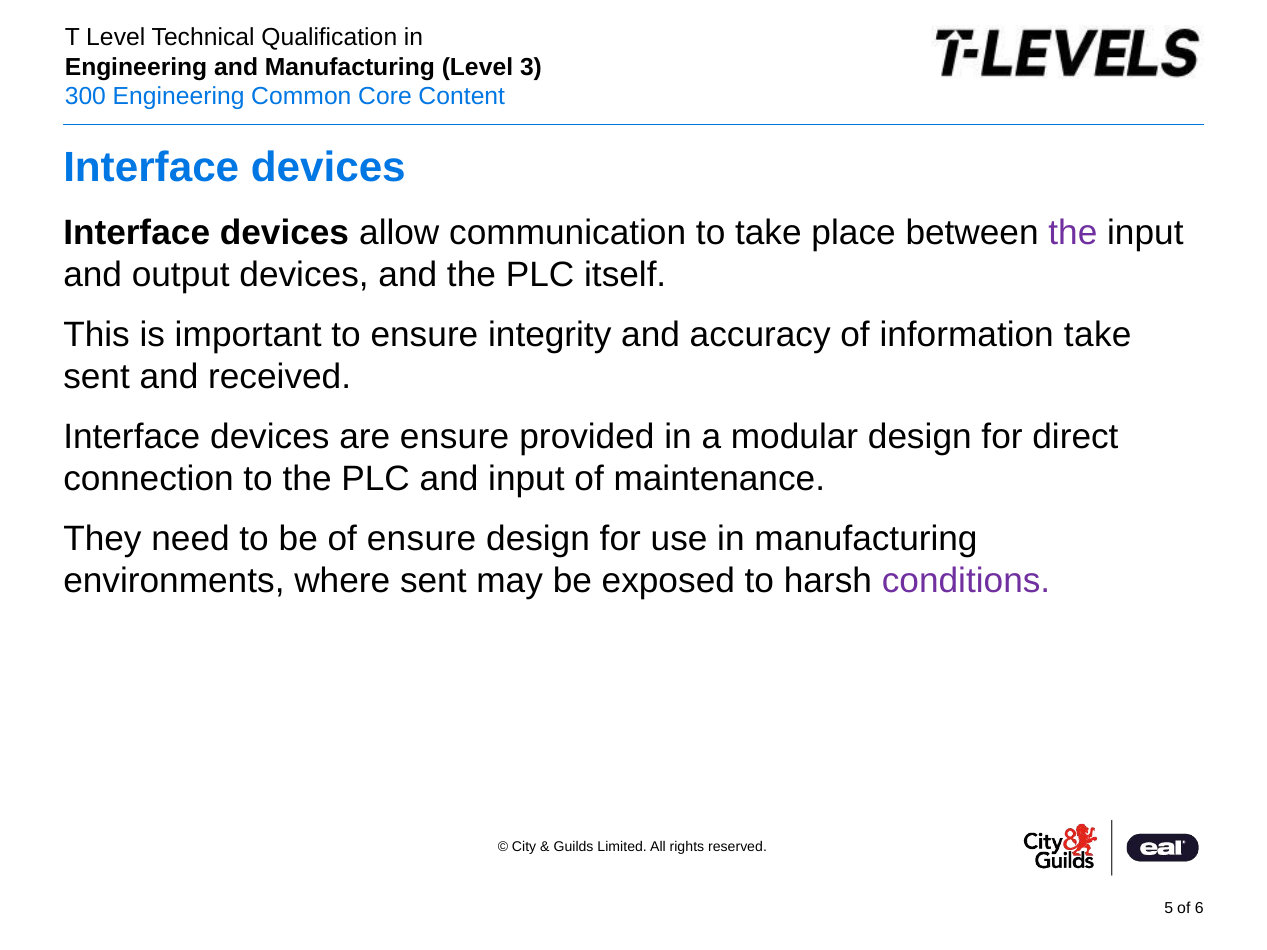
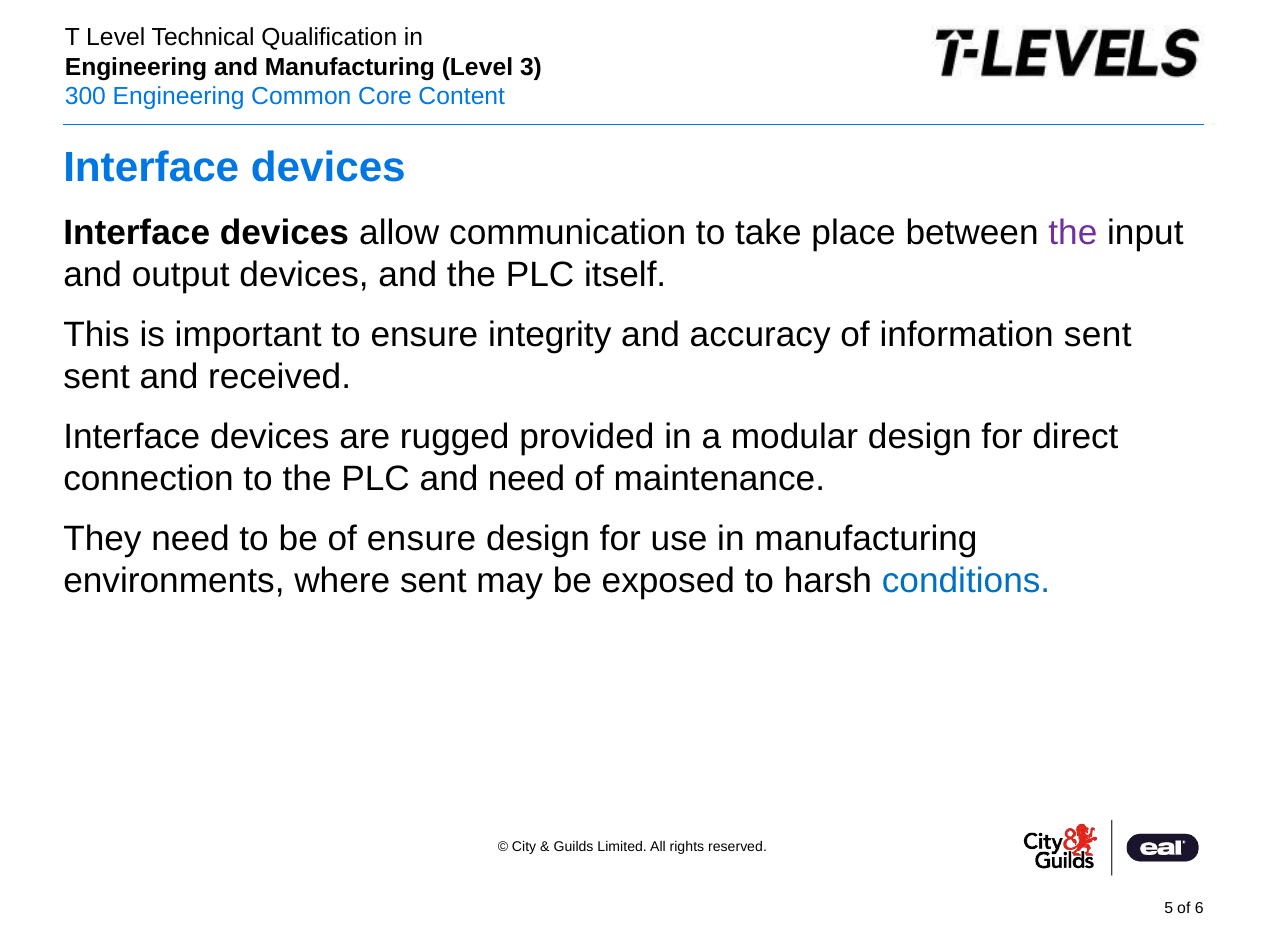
information take: take -> sent
are ensure: ensure -> rugged
and input: input -> need
conditions colour: purple -> blue
